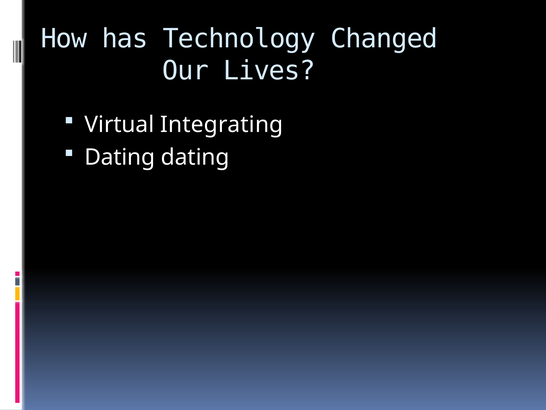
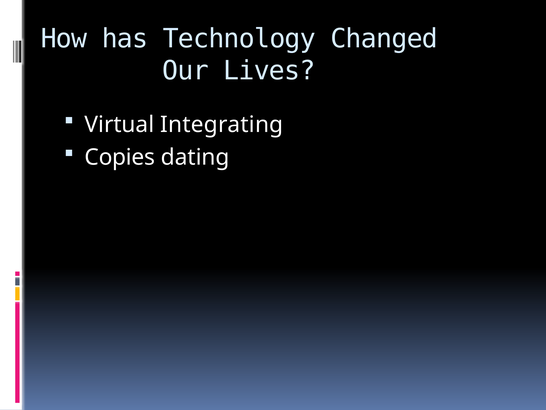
Dating at (120, 157): Dating -> Copies
